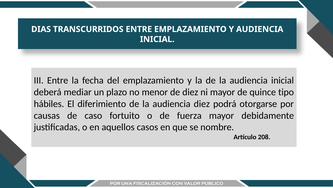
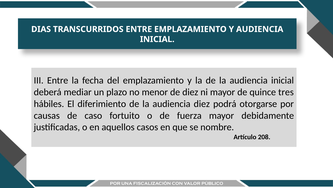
tipo: tipo -> tres
